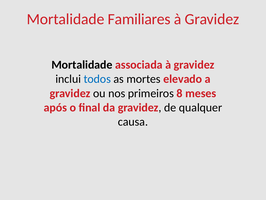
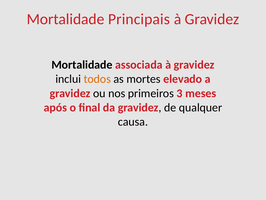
Familiares: Familiares -> Principais
todos colour: blue -> orange
8: 8 -> 3
